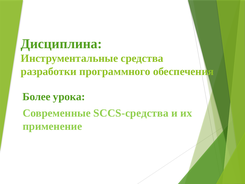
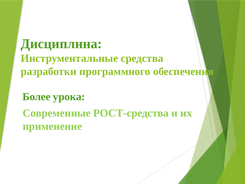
SCCS-средства: SCCS-средства -> РОСТ-средства
